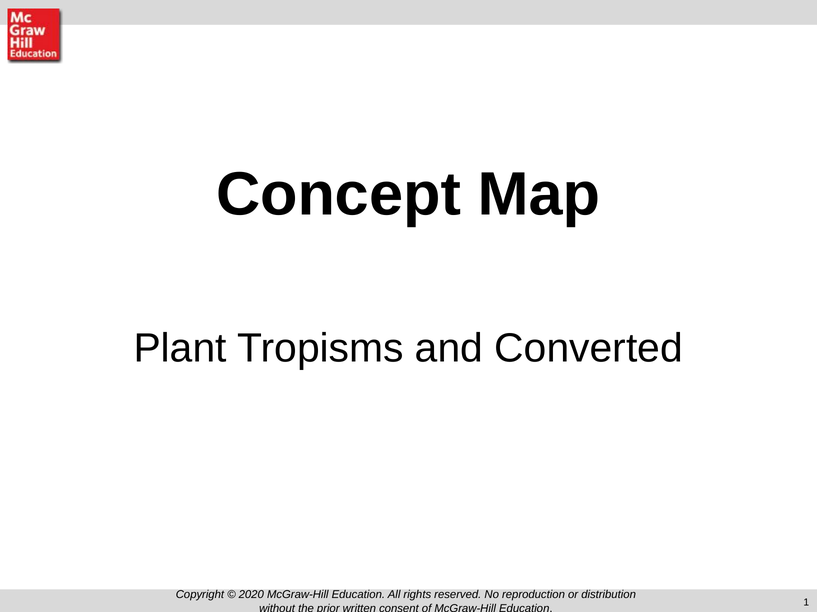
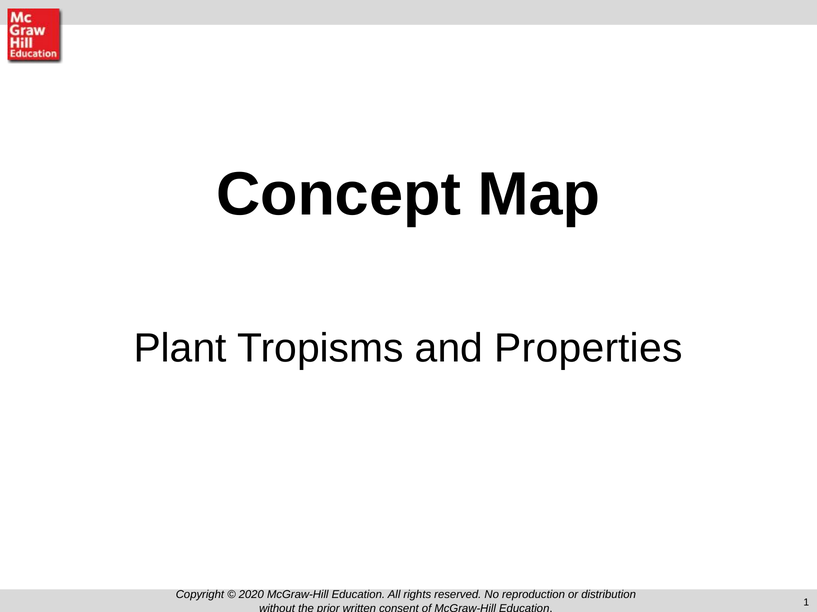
Converted: Converted -> Properties
